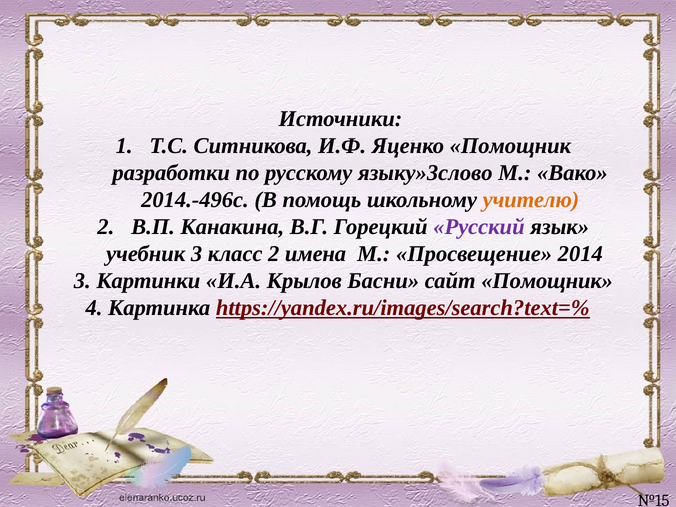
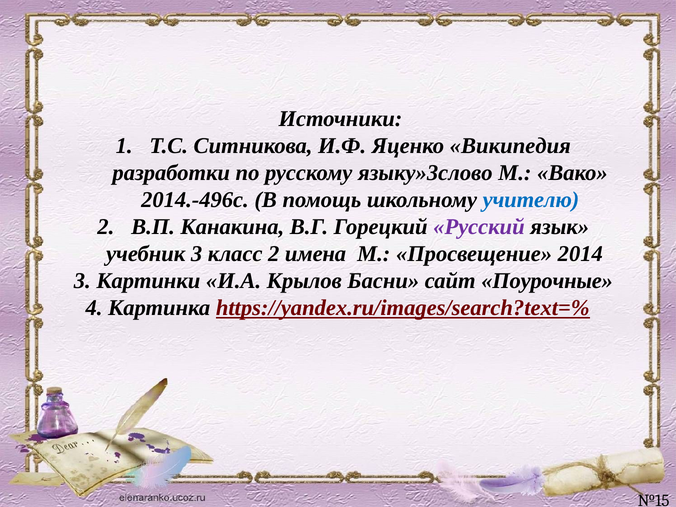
Яценко Помощник: Помощник -> Википедия
учителю colour: orange -> blue
сайт Помощник: Помощник -> Поурочные
